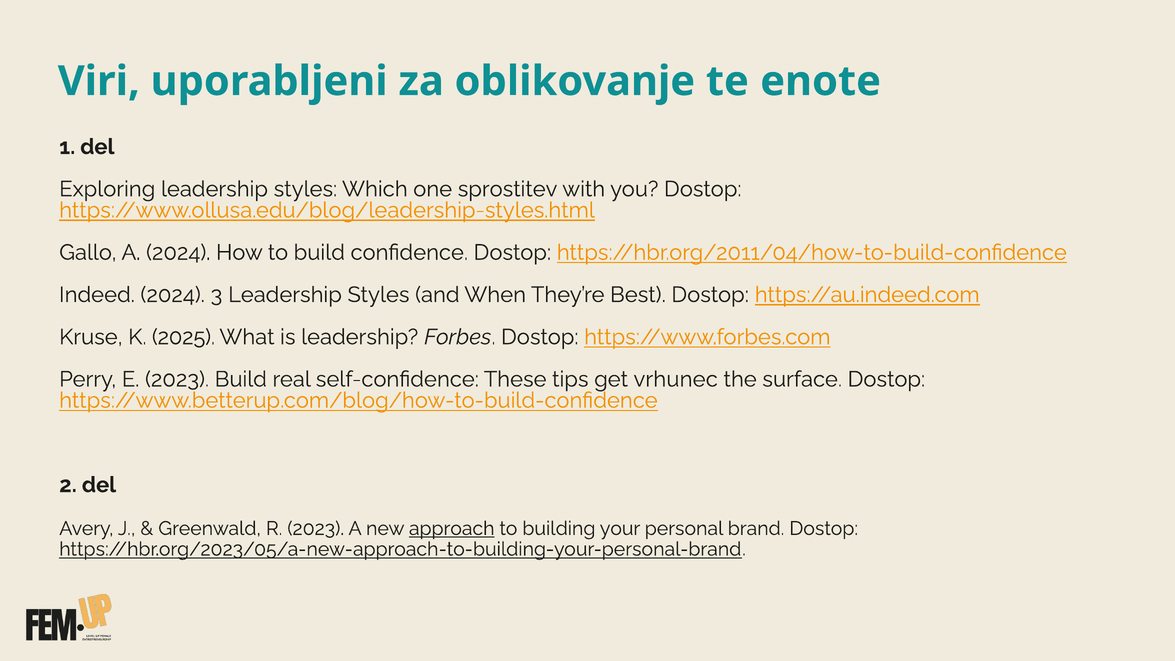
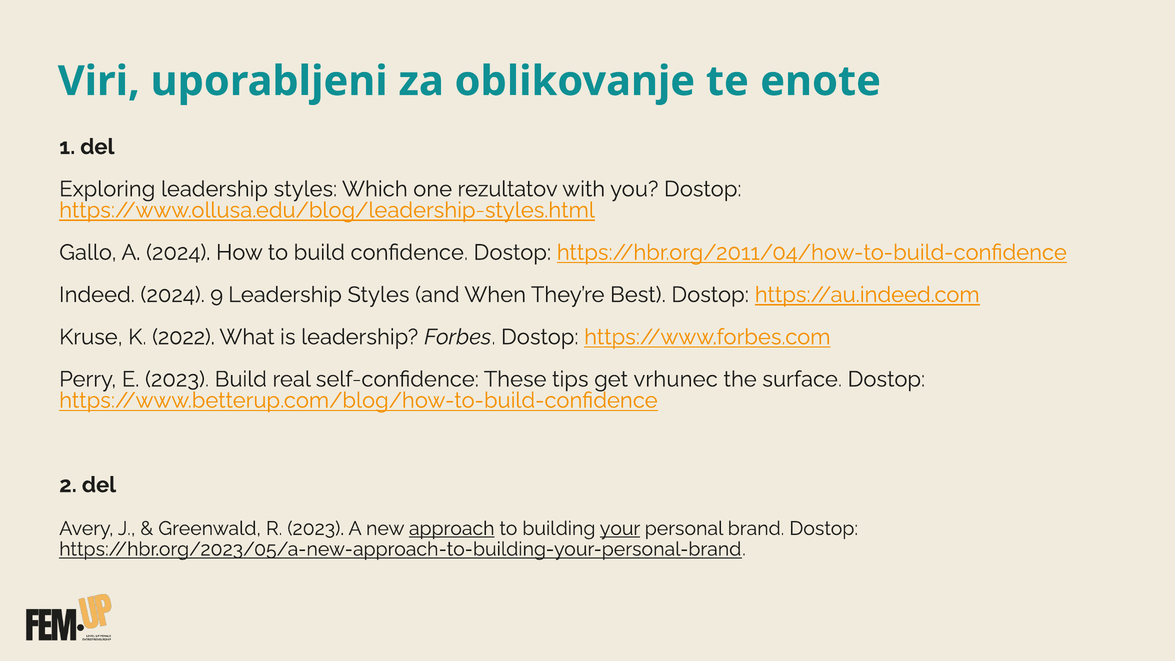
sprostitev: sprostitev -> rezultatov
3: 3 -> 9
2025: 2025 -> 2022
your underline: none -> present
